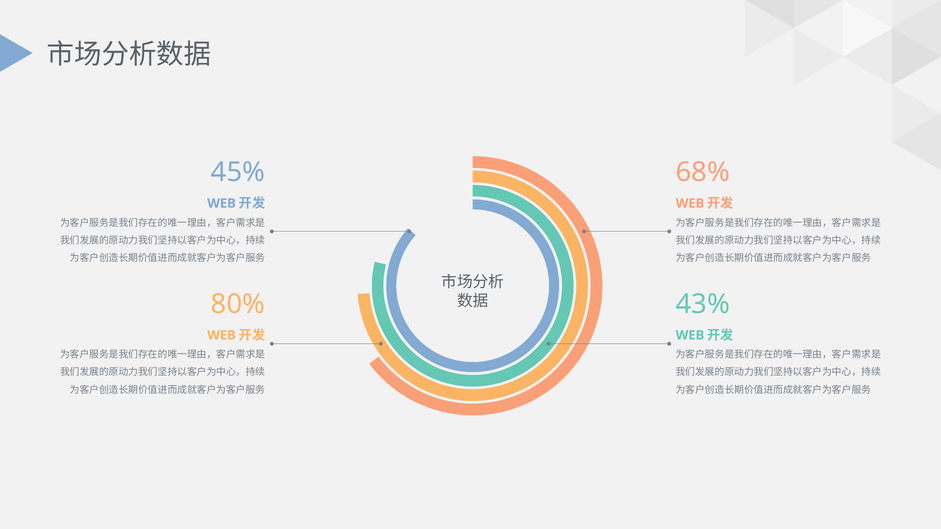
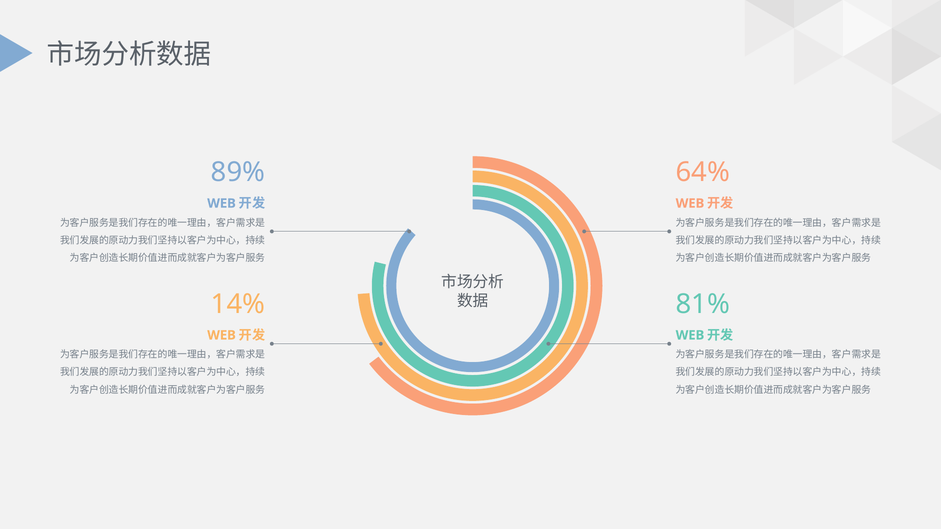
45%: 45% -> 89%
68%: 68% -> 64%
80%: 80% -> 14%
43%: 43% -> 81%
